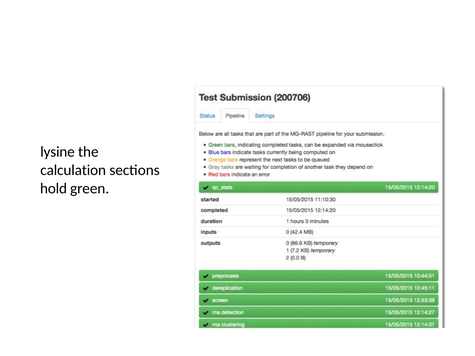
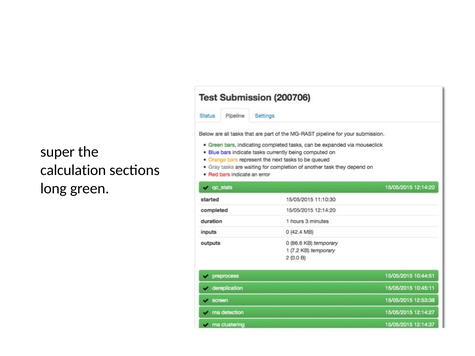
lysine: lysine -> super
hold: hold -> long
